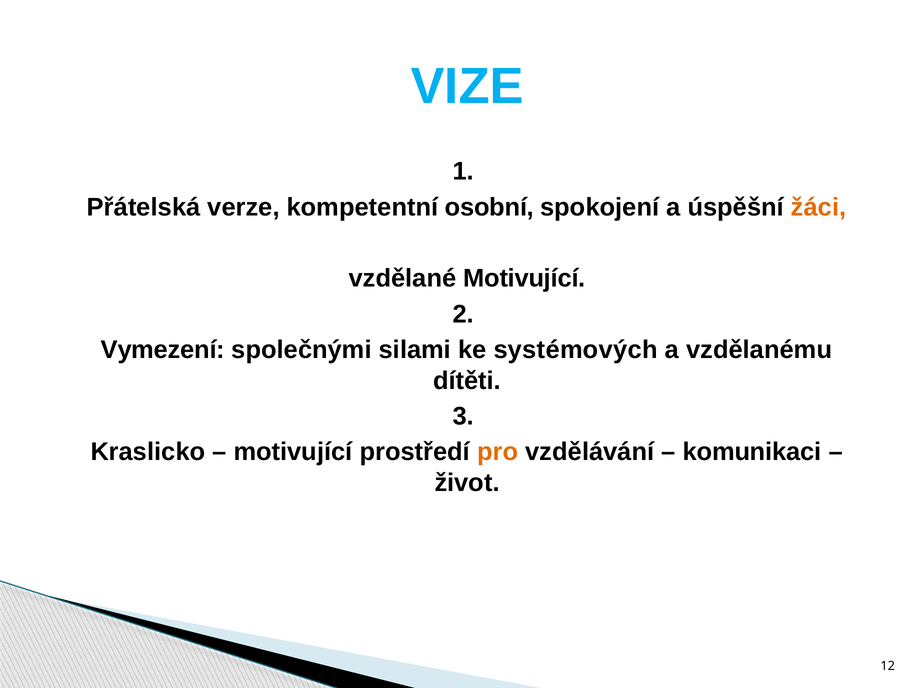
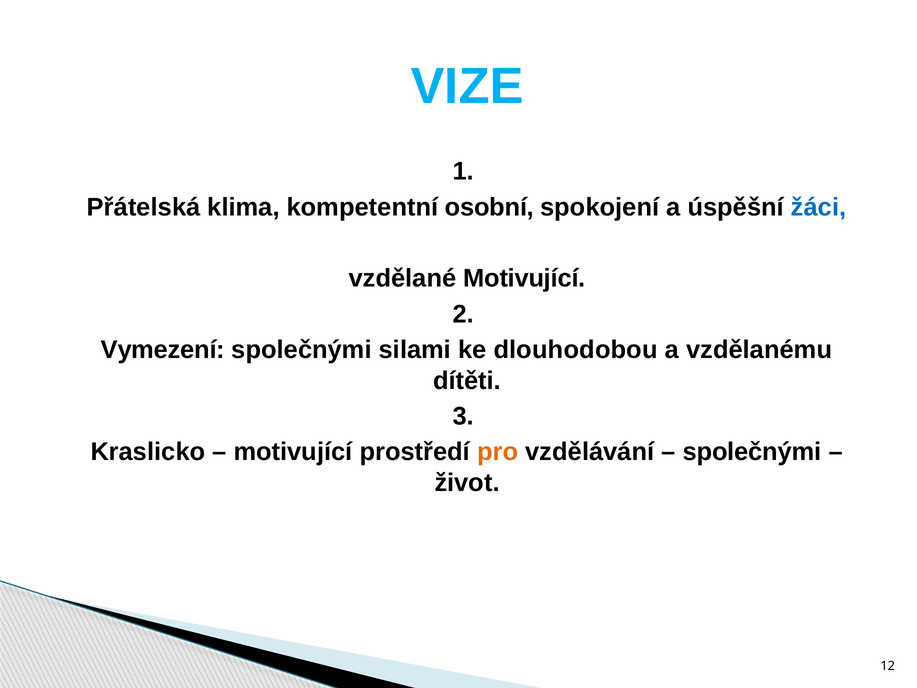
verze: verze -> klima
žáci colour: orange -> blue
systémových: systémových -> dlouhodobou
komunikaci at (752, 452): komunikaci -> společnými
